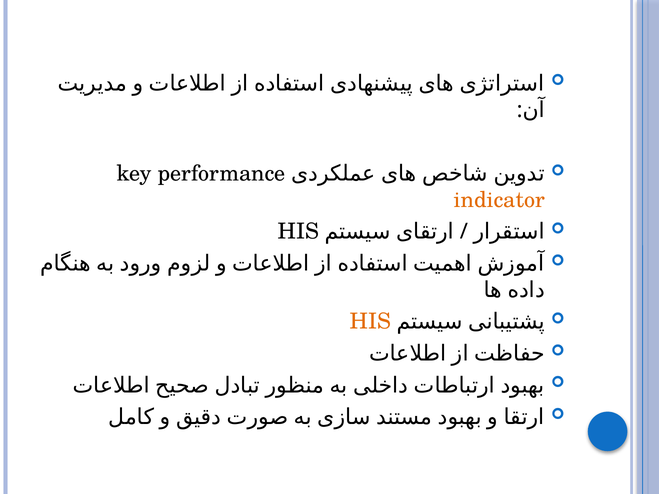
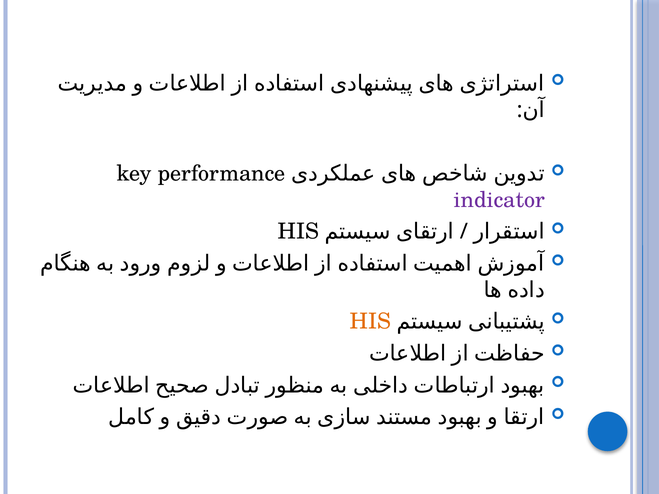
indicator colour: orange -> purple
